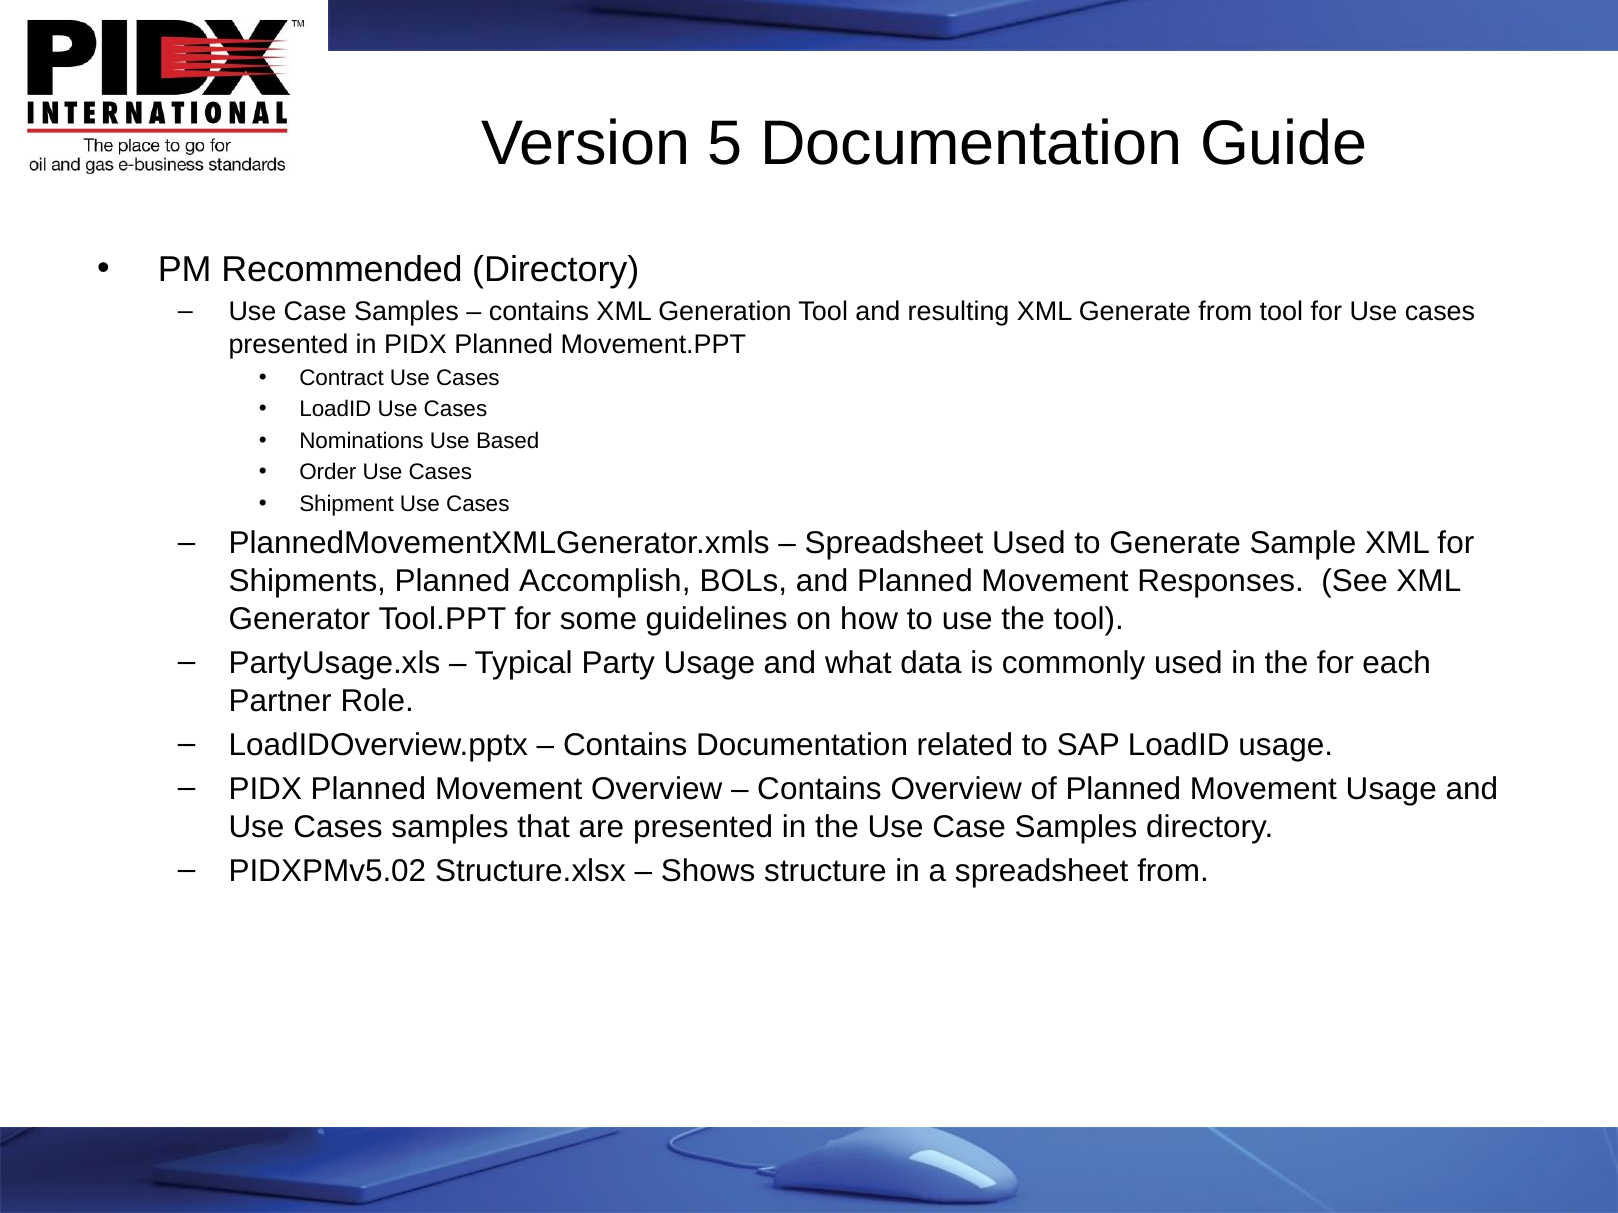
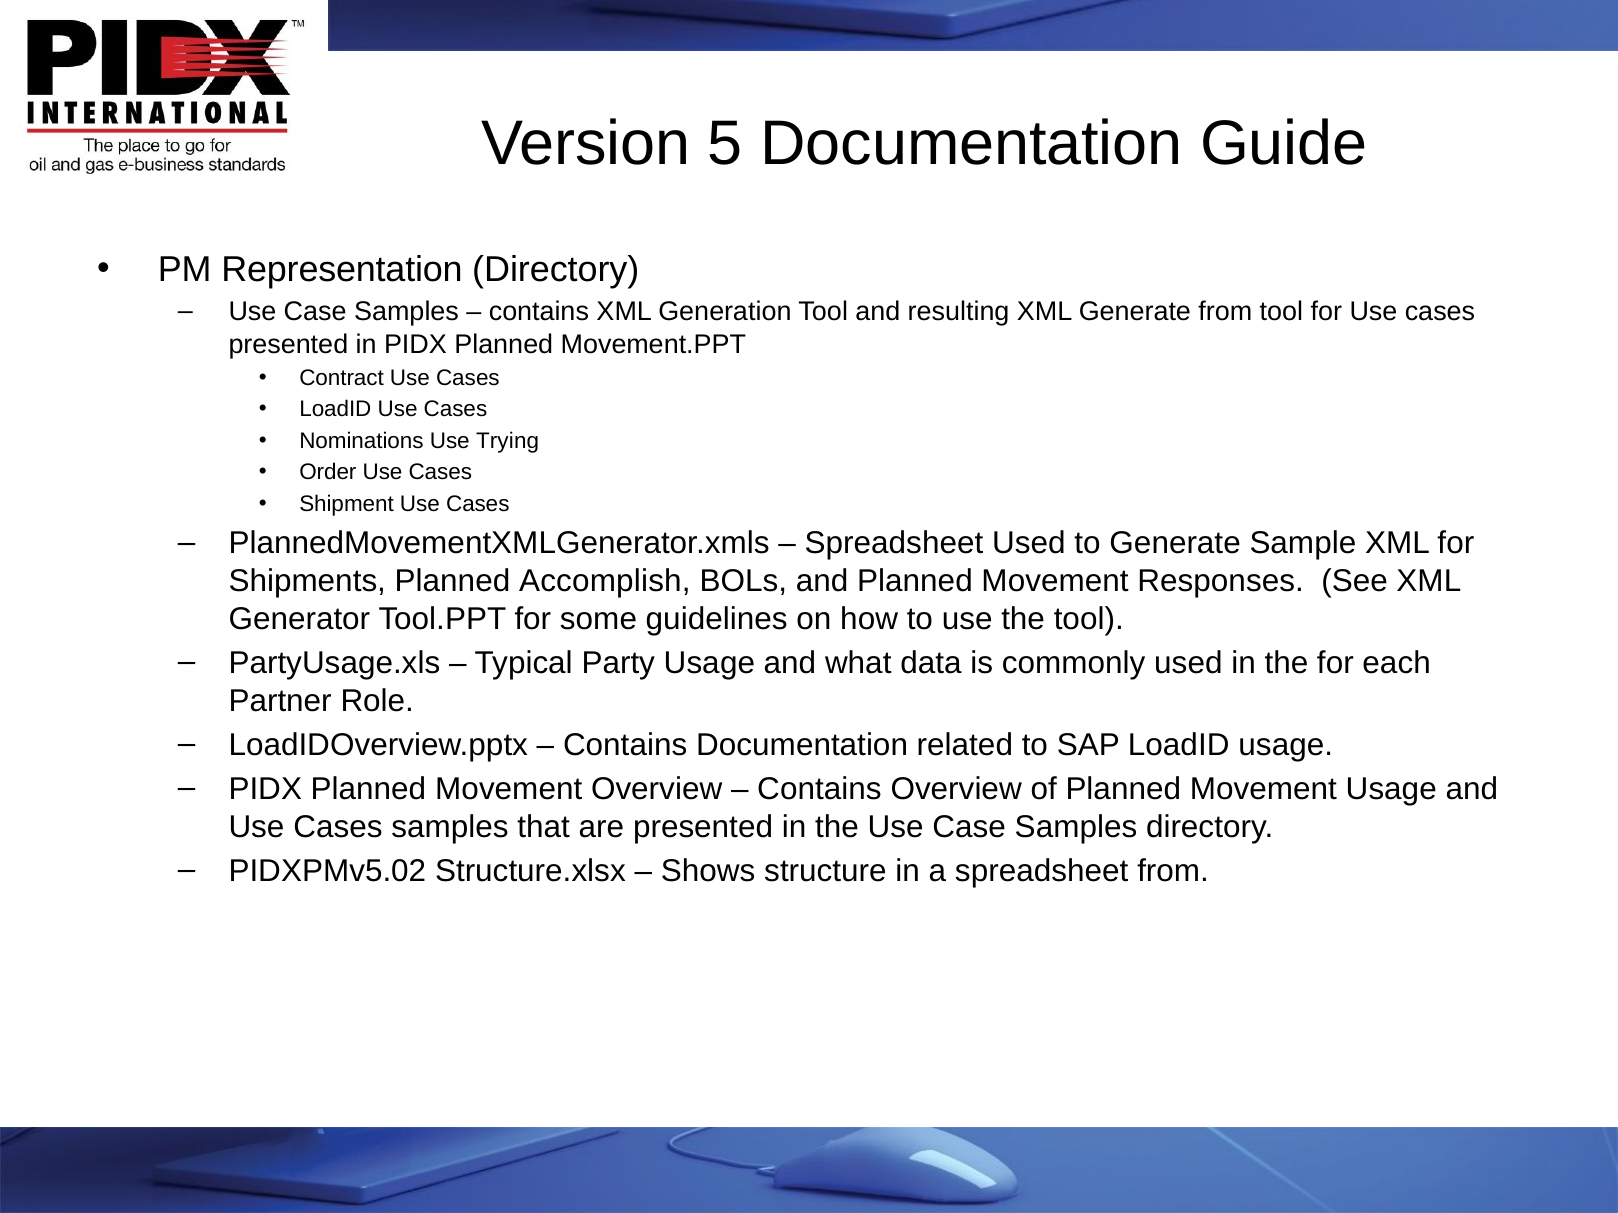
Recommended: Recommended -> Representation
Based: Based -> Trying
